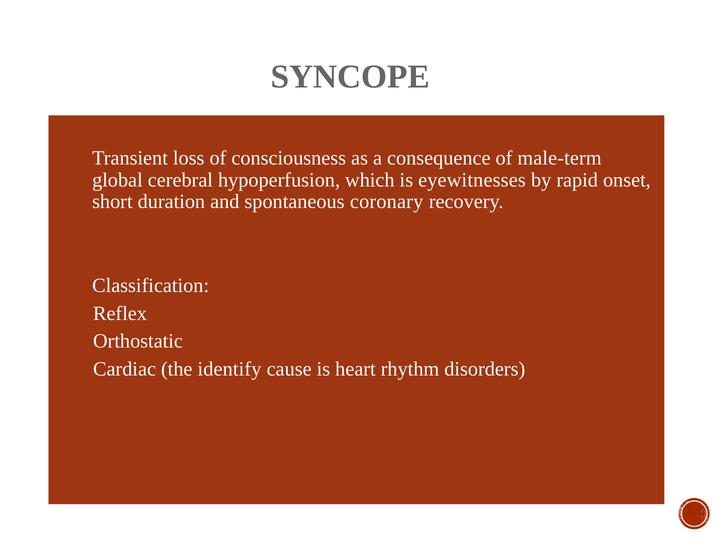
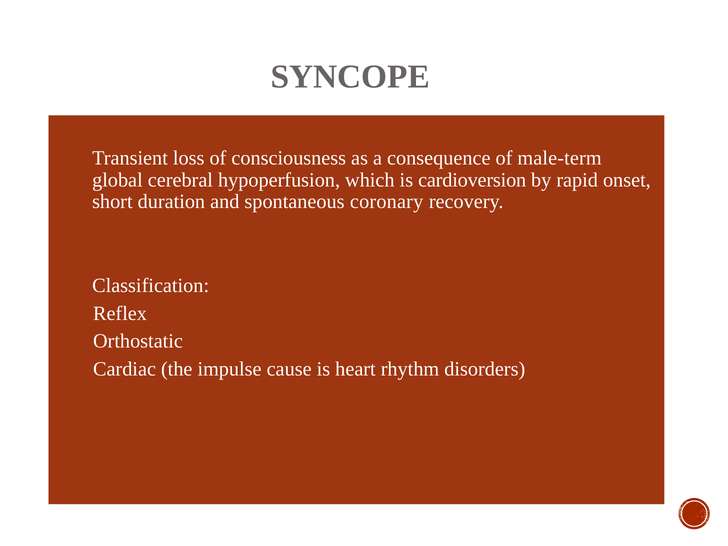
eyewitnesses: eyewitnesses -> cardioversion
identify: identify -> impulse
